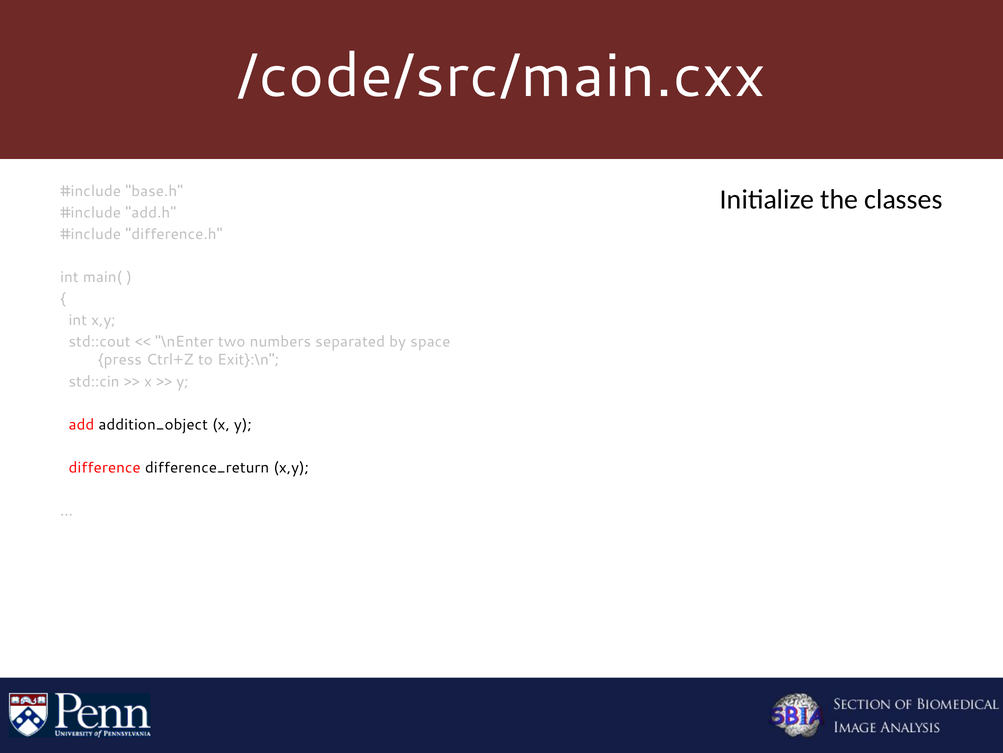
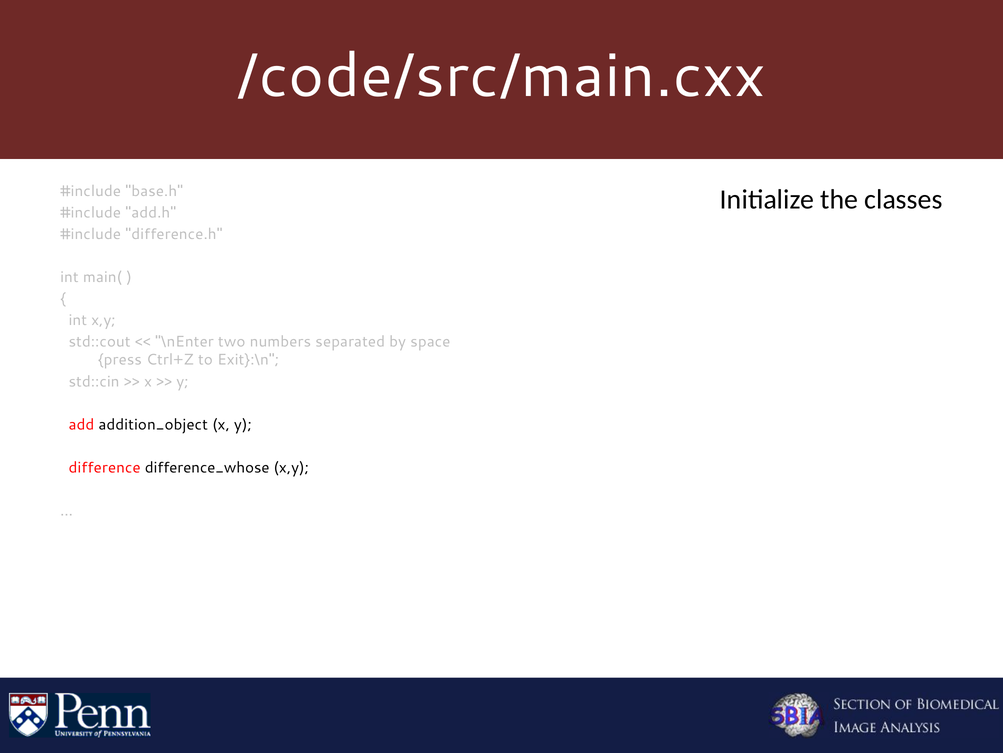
difference_return: difference_return -> difference_whose
